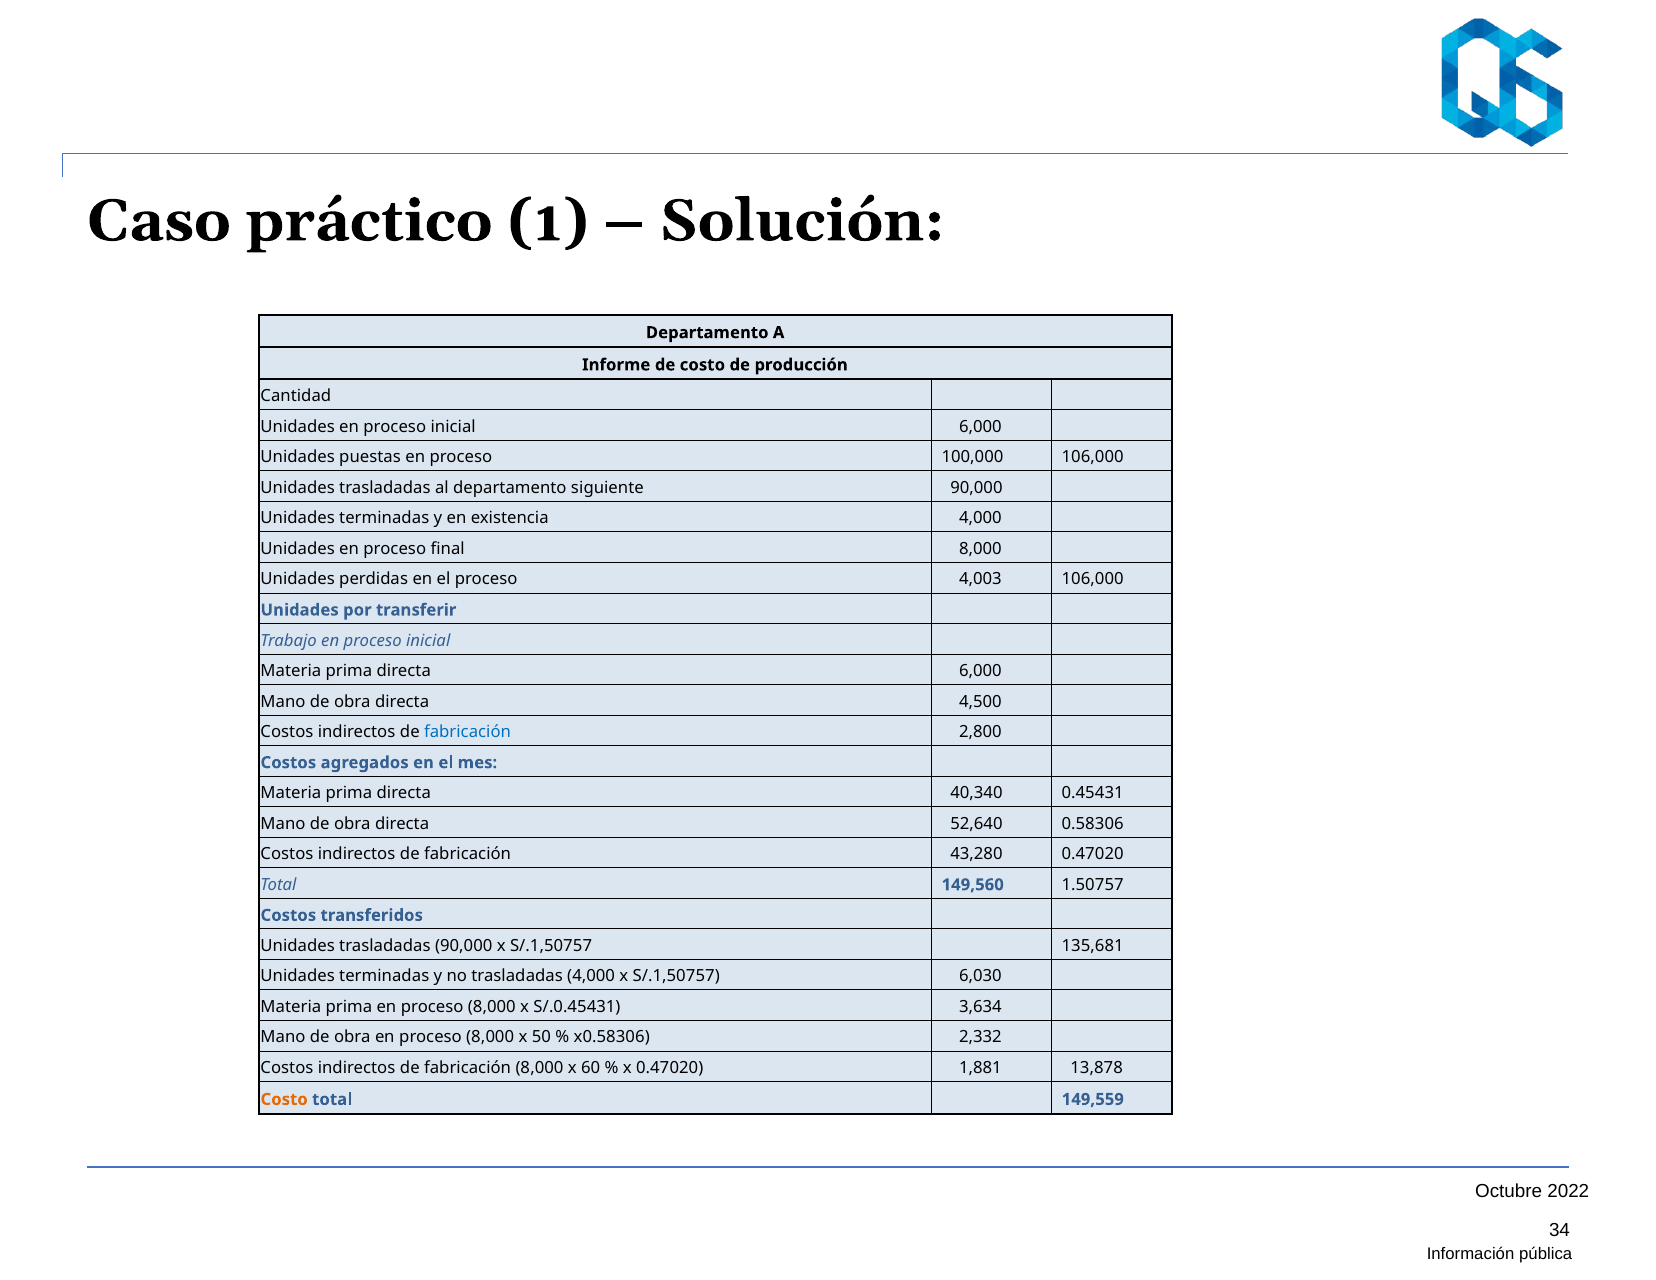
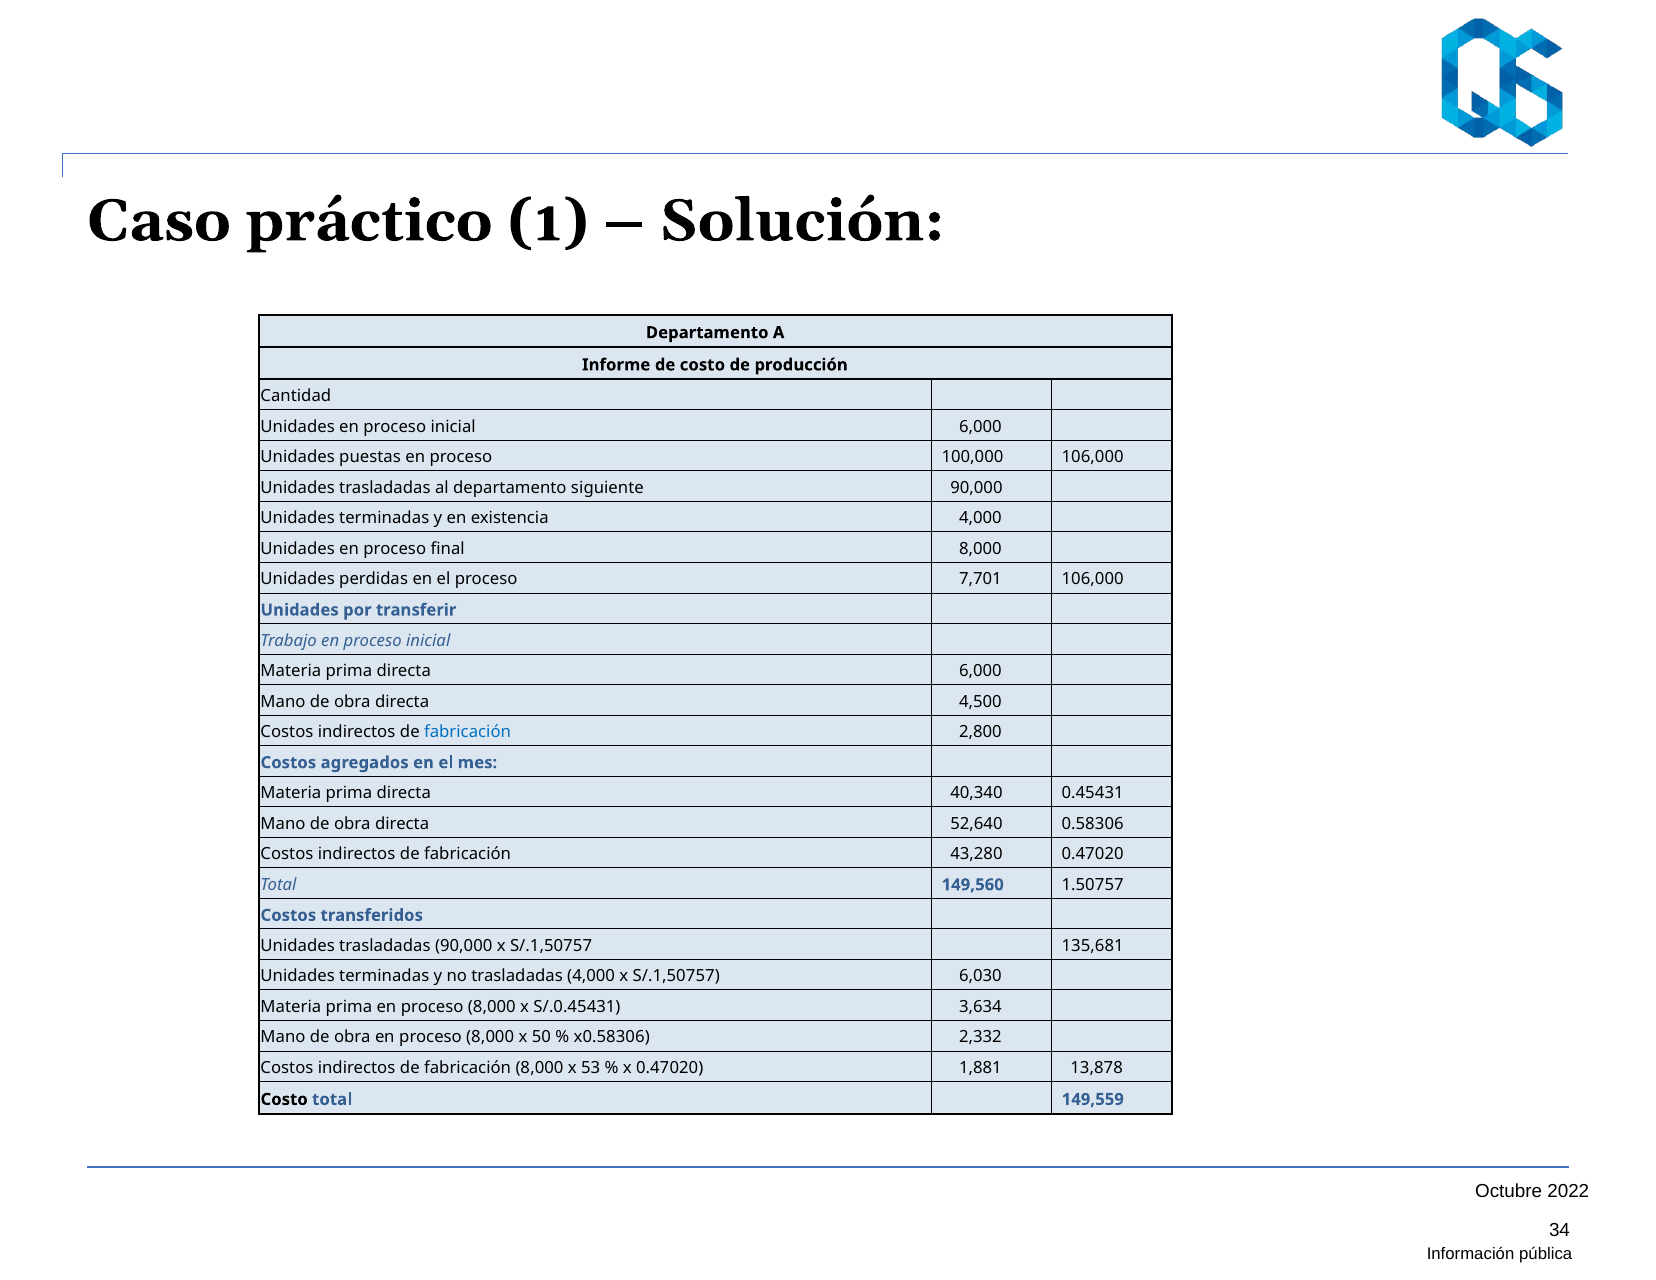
4,003: 4,003 -> 7,701
60: 60 -> 53
Costo at (284, 1099) colour: orange -> black
